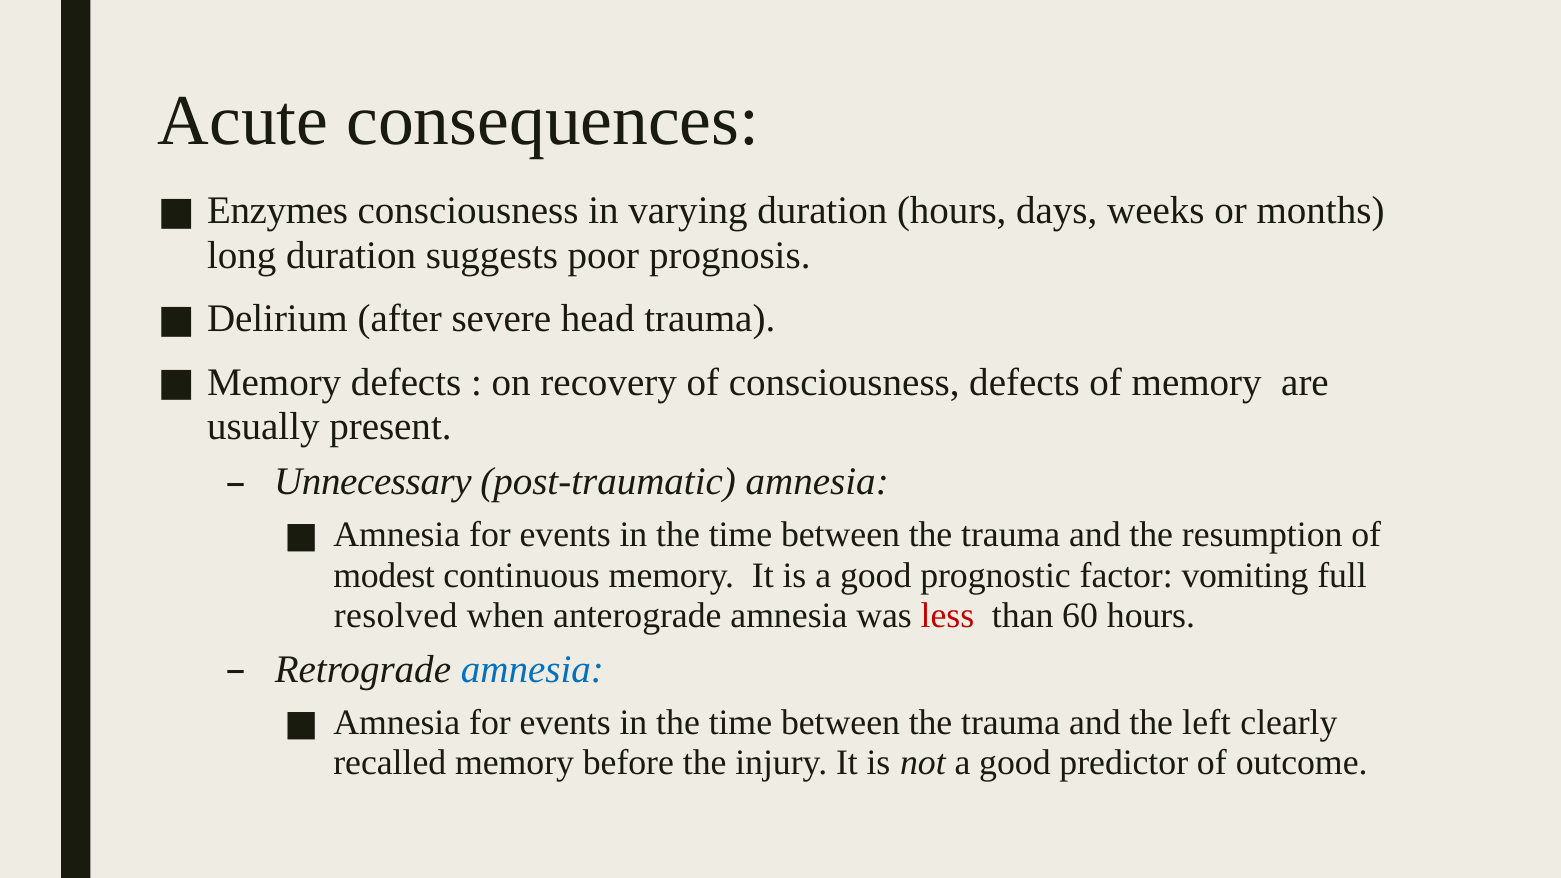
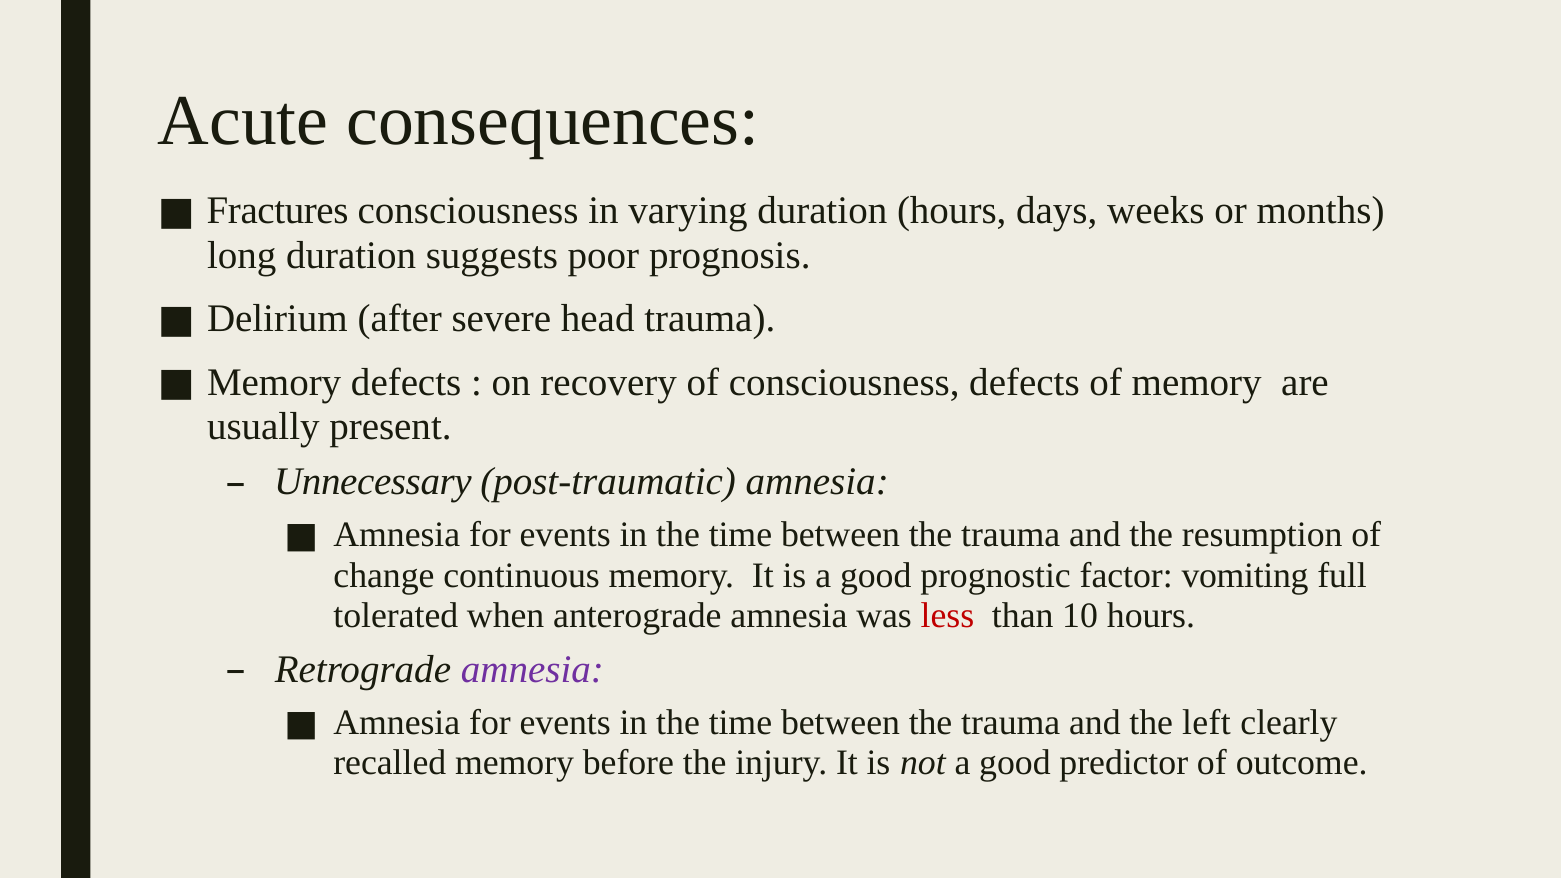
Enzymes: Enzymes -> Fractures
modest: modest -> change
resolved: resolved -> tolerated
60: 60 -> 10
amnesia at (532, 669) colour: blue -> purple
